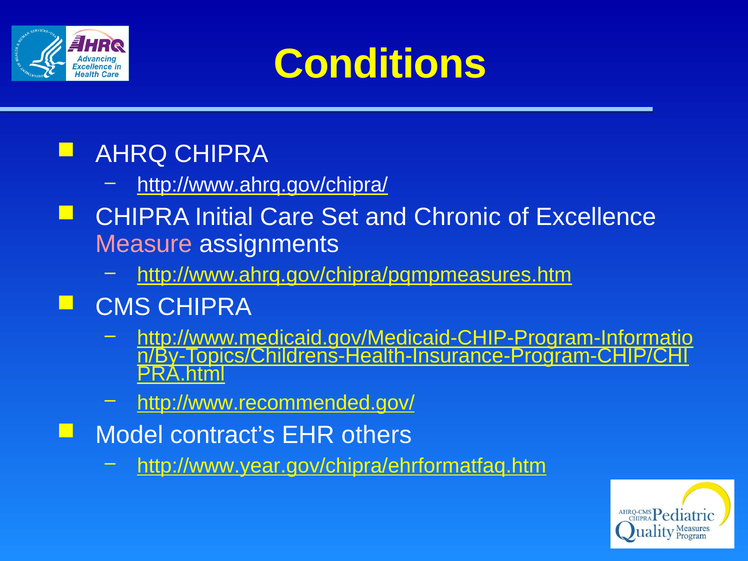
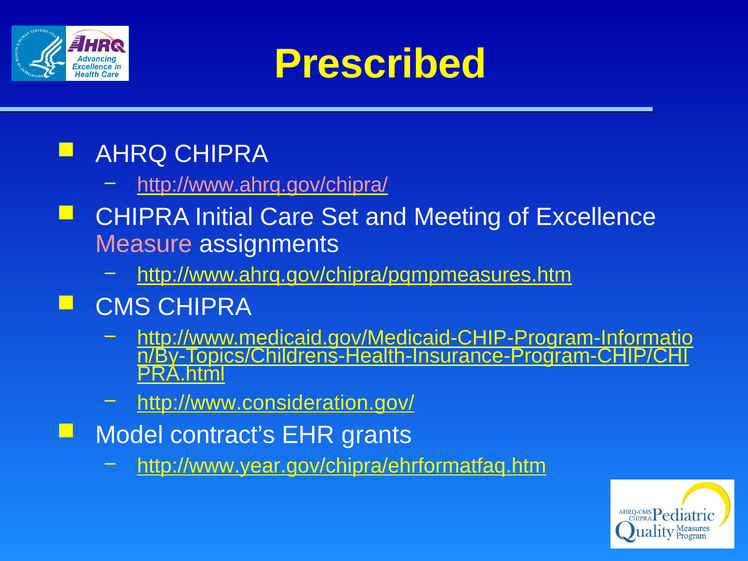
Conditions: Conditions -> Prescribed
http://www.ahrq.gov/chipra/ colour: white -> pink
Chronic: Chronic -> Meeting
http://www.recommended.gov/: http://www.recommended.gov/ -> http://www.consideration.gov/
others: others -> grants
